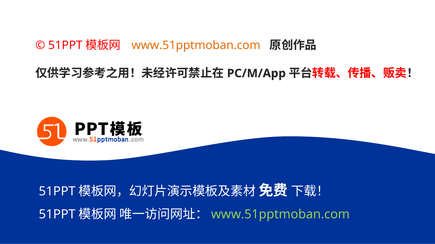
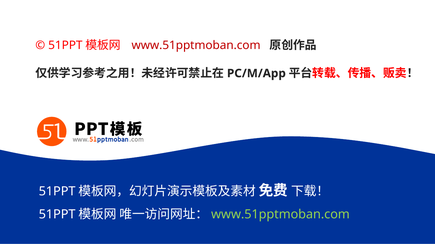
www.51pptmoban.com at (196, 45) colour: orange -> red
